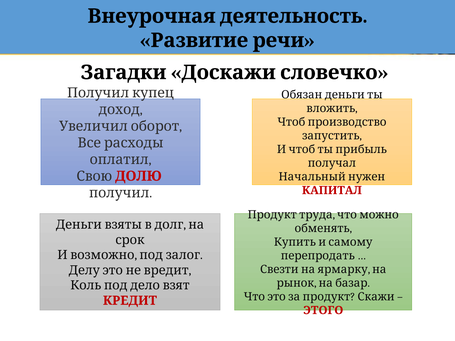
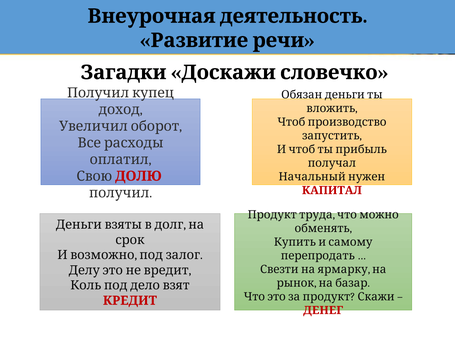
ЭТОГО: ЭТОГО -> ДЕНЕГ
